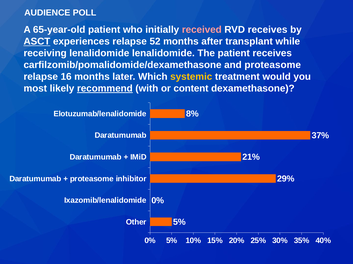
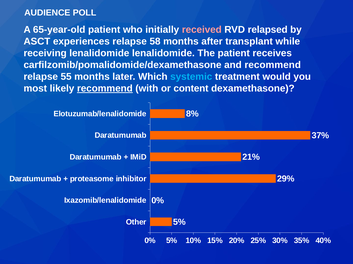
RVD receives: receives -> relapsed
ASCT underline: present -> none
52: 52 -> 58
and proteasome: proteasome -> recommend
16: 16 -> 55
systemic colour: yellow -> light blue
